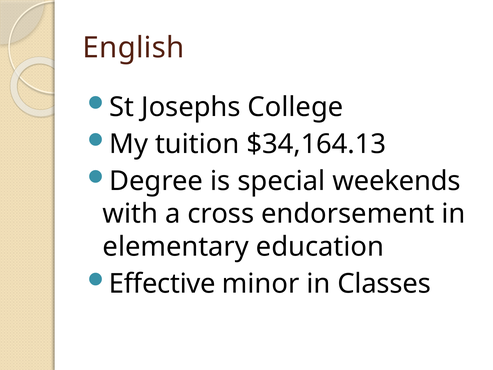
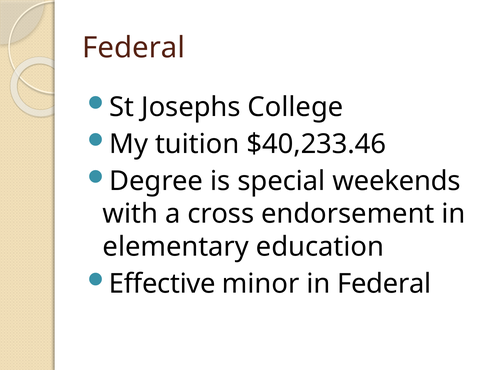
English at (134, 48): English -> Federal
$34,164.13: $34,164.13 -> $40,233.46
in Classes: Classes -> Federal
